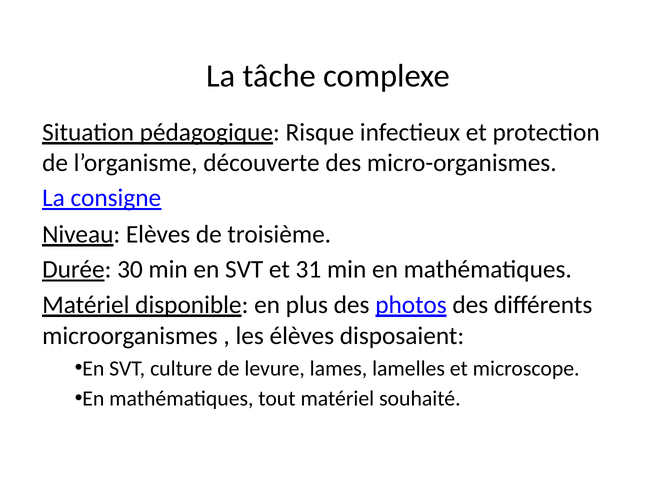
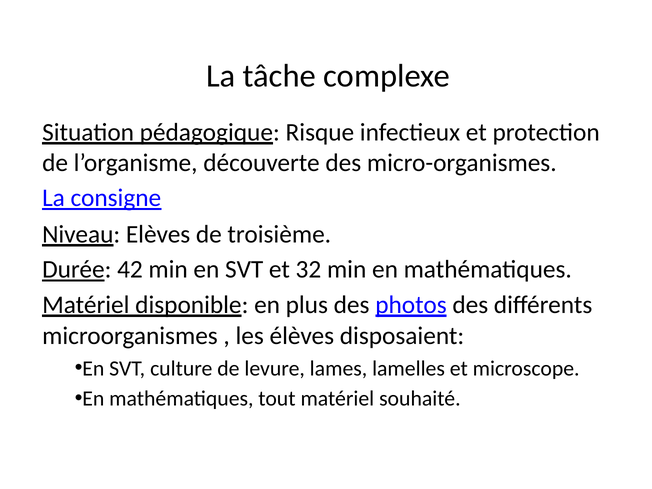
30: 30 -> 42
31: 31 -> 32
